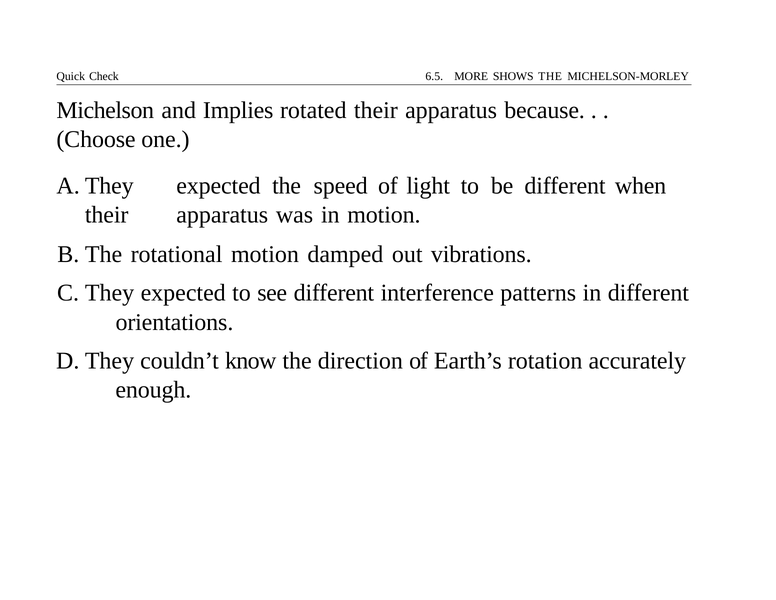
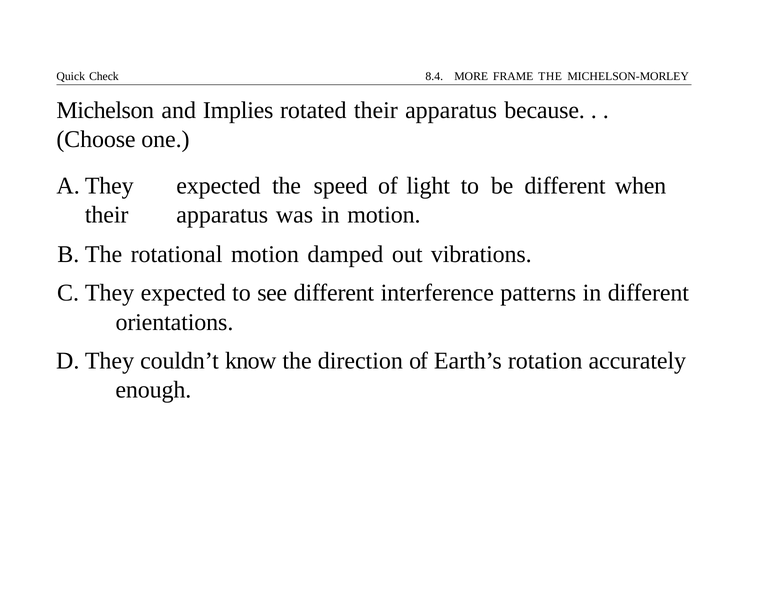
6.5: 6.5 -> 8.4
SHOWS: SHOWS -> FRAME
